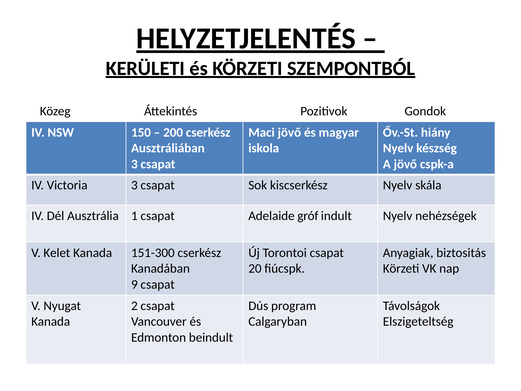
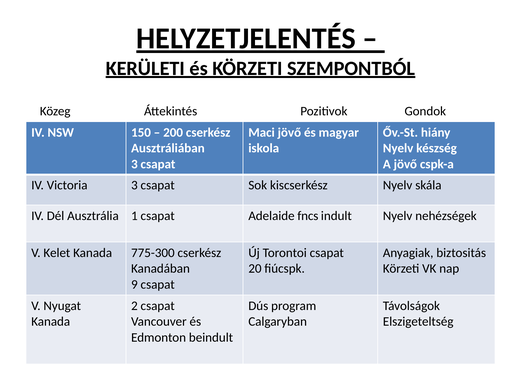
gróf: gróf -> fncs
151-300: 151-300 -> 775-300
